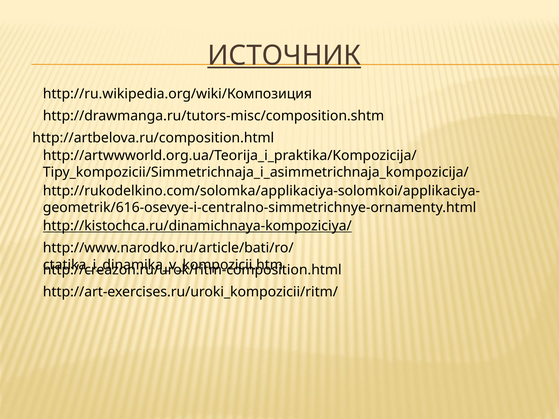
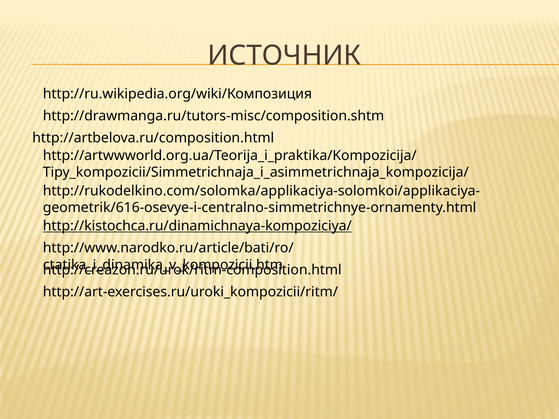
ИСТОЧНИК underline: present -> none
